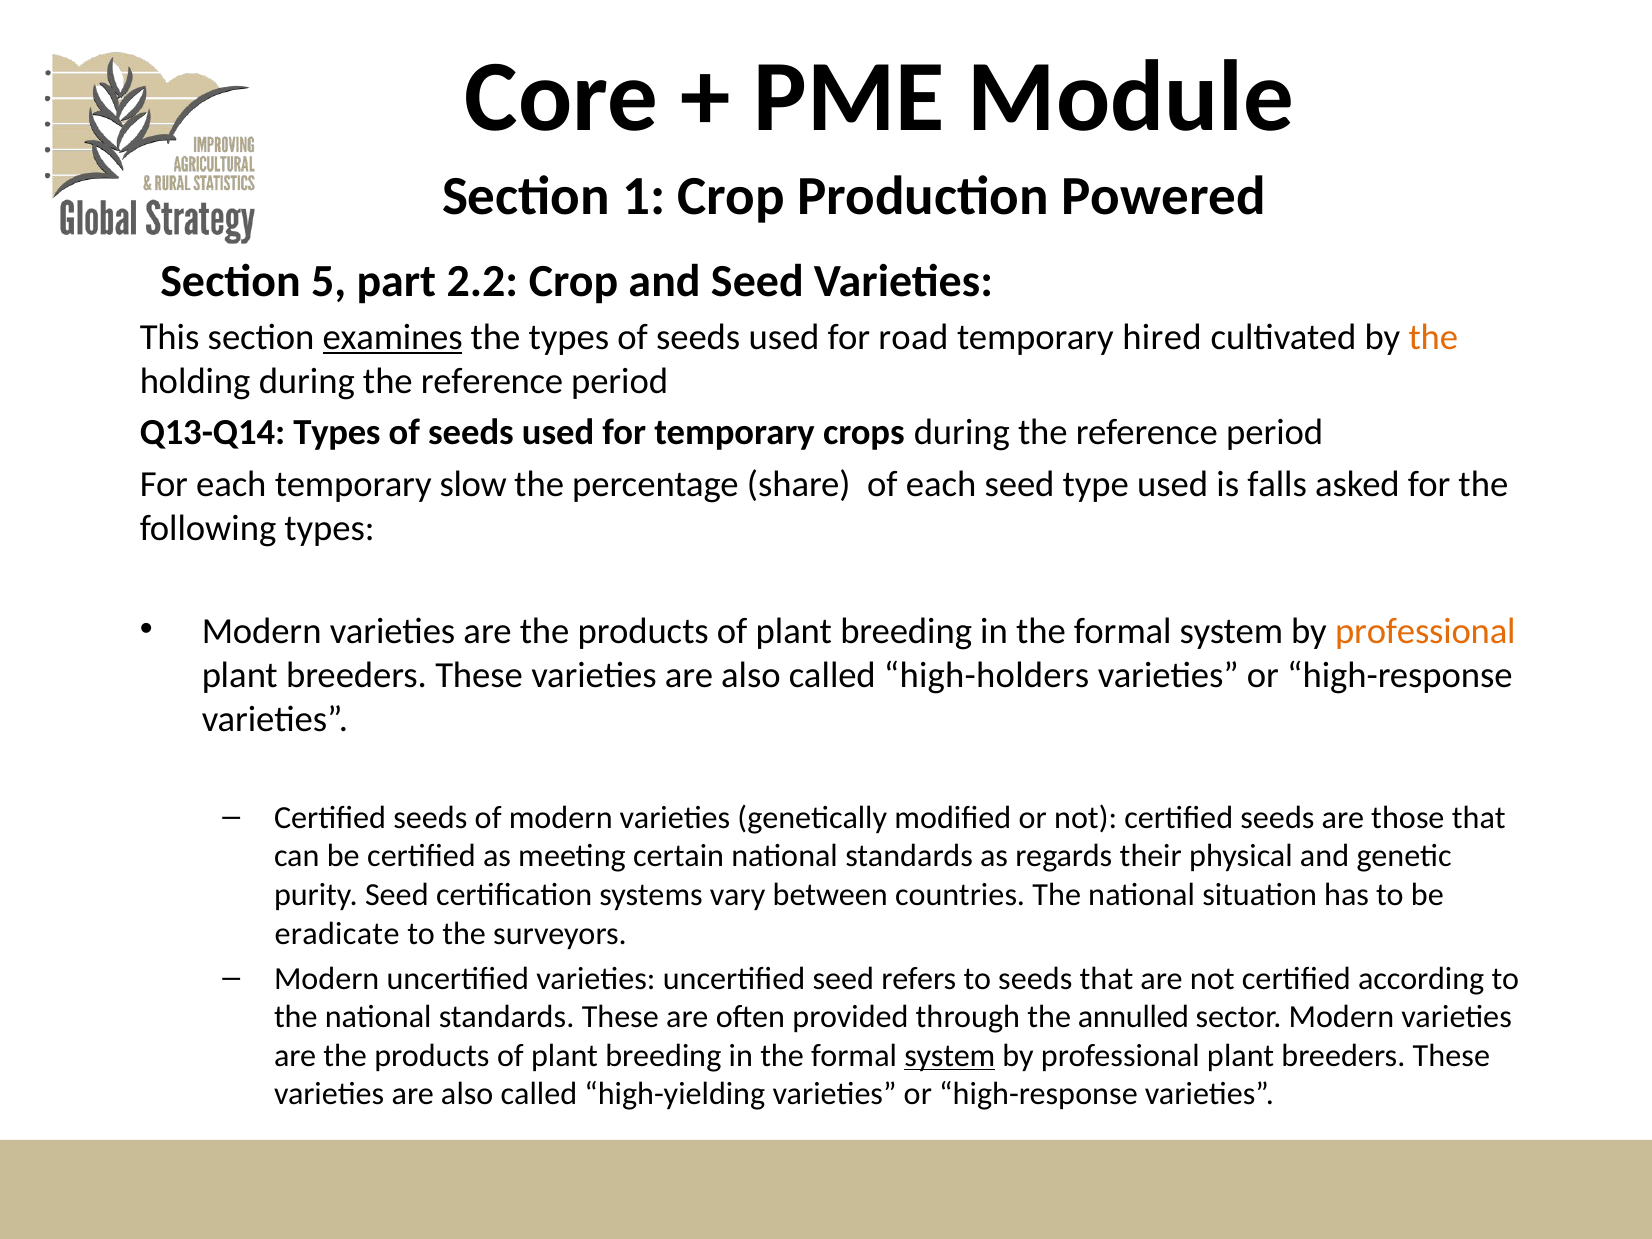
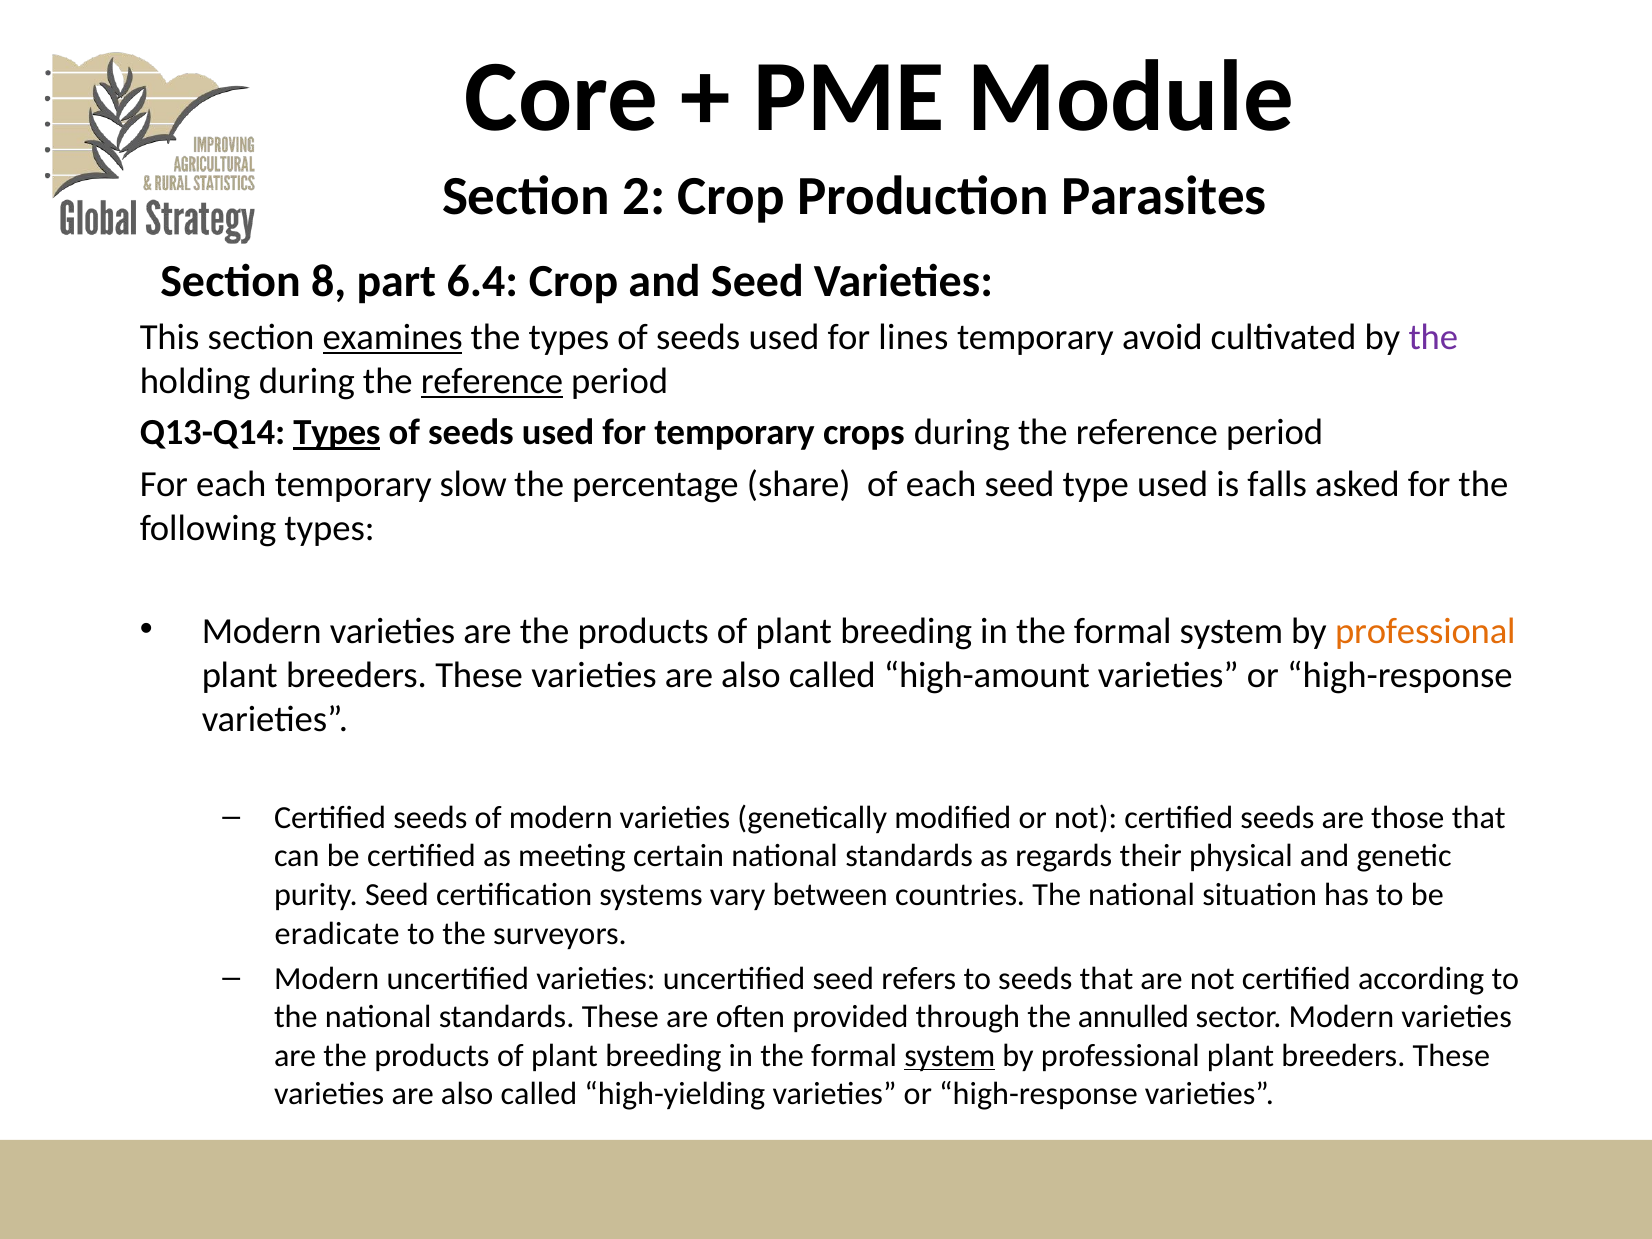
1: 1 -> 2
Powered: Powered -> Parasites
5: 5 -> 8
2.2: 2.2 -> 6.4
road: road -> lines
hired: hired -> avoid
the at (1433, 337) colour: orange -> purple
reference at (492, 381) underline: none -> present
Types at (337, 433) underline: none -> present
high-holders: high-holders -> high-amount
